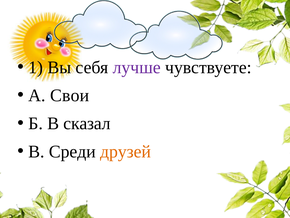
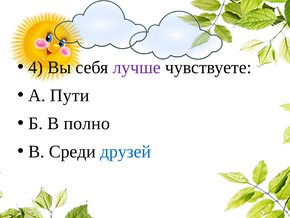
1: 1 -> 4
Свои: Свои -> Пути
сказал: сказал -> полно
друзей colour: orange -> blue
